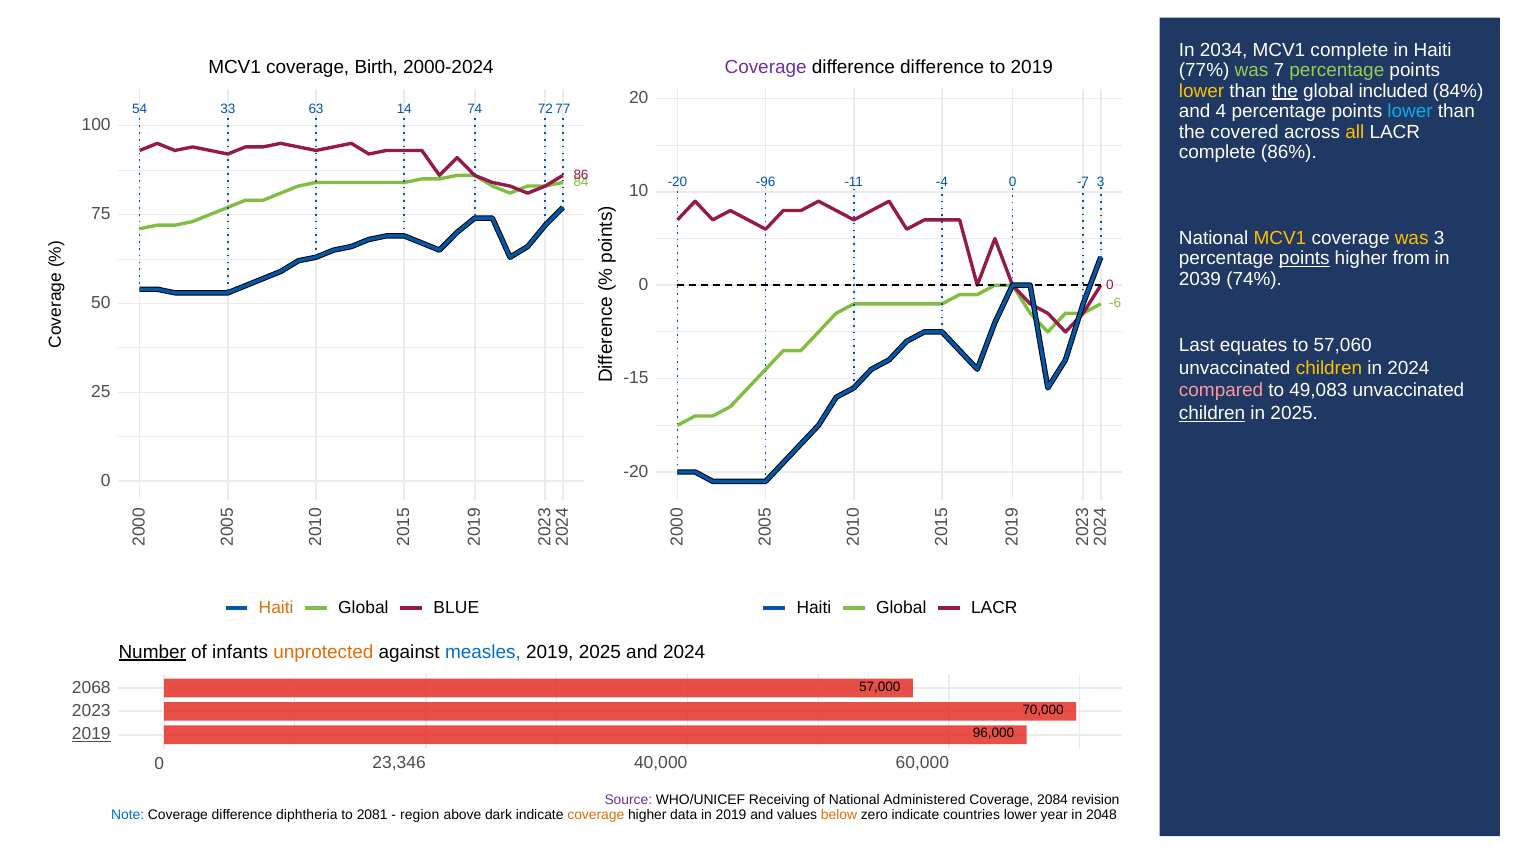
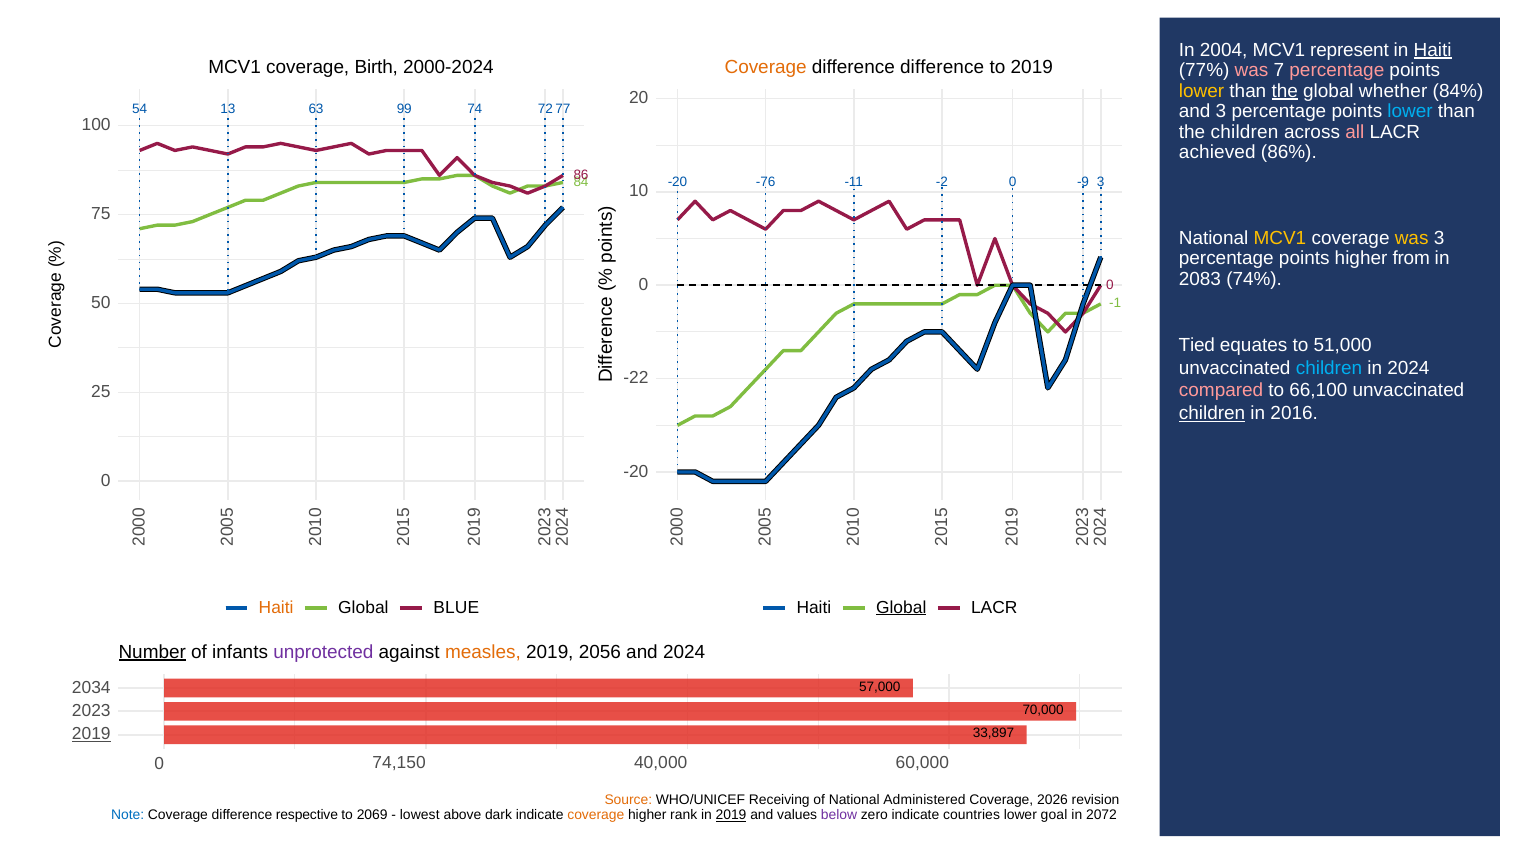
2034: 2034 -> 2004
MCV1 complete: complete -> represent
Haiti at (1433, 50) underline: none -> present
Coverage at (766, 67) colour: purple -> orange
was at (1252, 70) colour: light green -> pink
percentage at (1337, 70) colour: light green -> pink
included: included -> whether
33: 33 -> 13
14: 14 -> 99
and 4: 4 -> 3
the covered: covered -> children
all colour: yellow -> pink
complete at (1217, 152): complete -> achieved
-96: -96 -> -76
-4: -4 -> -2
-7: -7 -> -9
points at (1304, 259) underline: present -> none
2039: 2039 -> 2083
-6: -6 -> -1
Last: Last -> Tied
57,060: 57,060 -> 51,000
children at (1329, 368) colour: yellow -> light blue
-15: -15 -> -22
49,083: 49,083 -> 66,100
in 2025: 2025 -> 2016
Global at (901, 608) underline: none -> present
unprotected colour: orange -> purple
measles colour: blue -> orange
2019 2025: 2025 -> 2056
2068: 2068 -> 2034
96,000: 96,000 -> 33,897
23,346: 23,346 -> 74,150
Source colour: purple -> orange
2084: 2084 -> 2026
diphtheria: diphtheria -> respective
2081: 2081 -> 2069
region: region -> lowest
data: data -> rank
2019 at (731, 816) underline: none -> present
below colour: orange -> purple
year: year -> goal
2048: 2048 -> 2072
